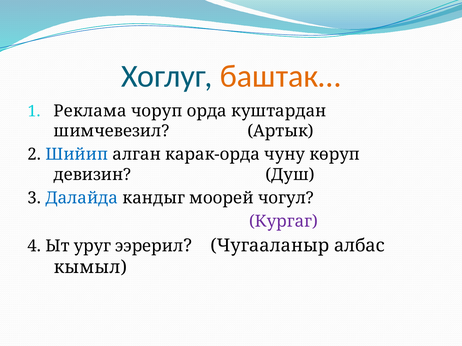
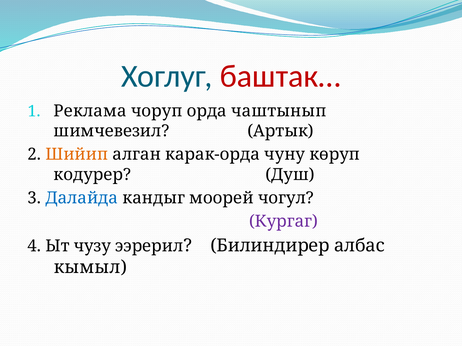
баштак… colour: orange -> red
куштардан: куштардан -> чаштынып
Шийип colour: blue -> orange
девизин: девизин -> кодурер
уруг: уруг -> чузу
Чугааланыр: Чугааланыр -> Билиндирер
